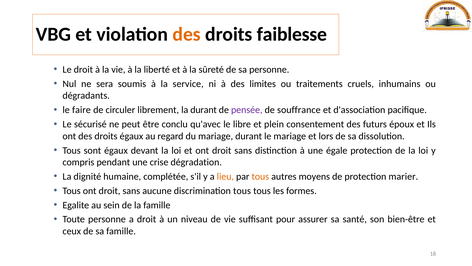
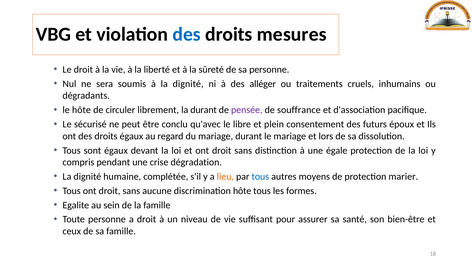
des at (187, 34) colour: orange -> blue
faiblesse: faiblesse -> mesures
à la service: service -> dignité
limites: limites -> alléger
le faire: faire -> hôte
tous at (260, 176) colour: orange -> blue
discrimination tous: tous -> hôte
